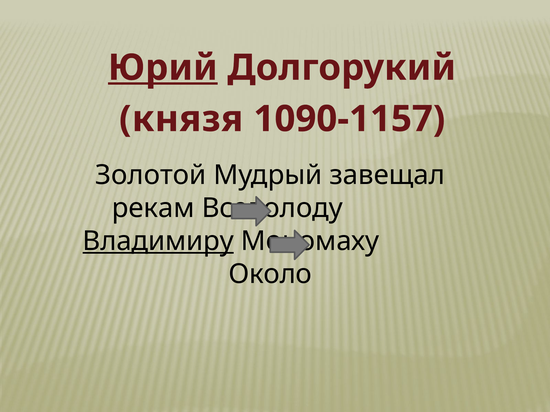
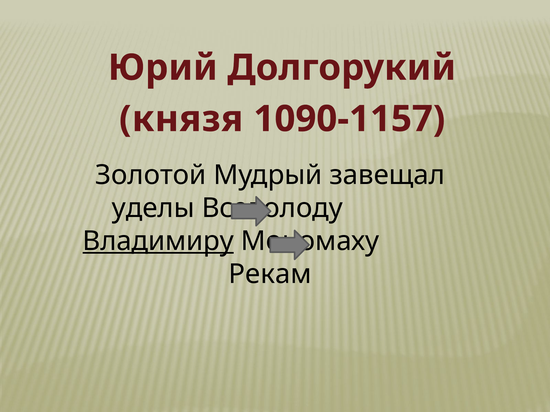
Юрий underline: present -> none
рекам: рекам -> уделы
Около: Около -> Рекам
